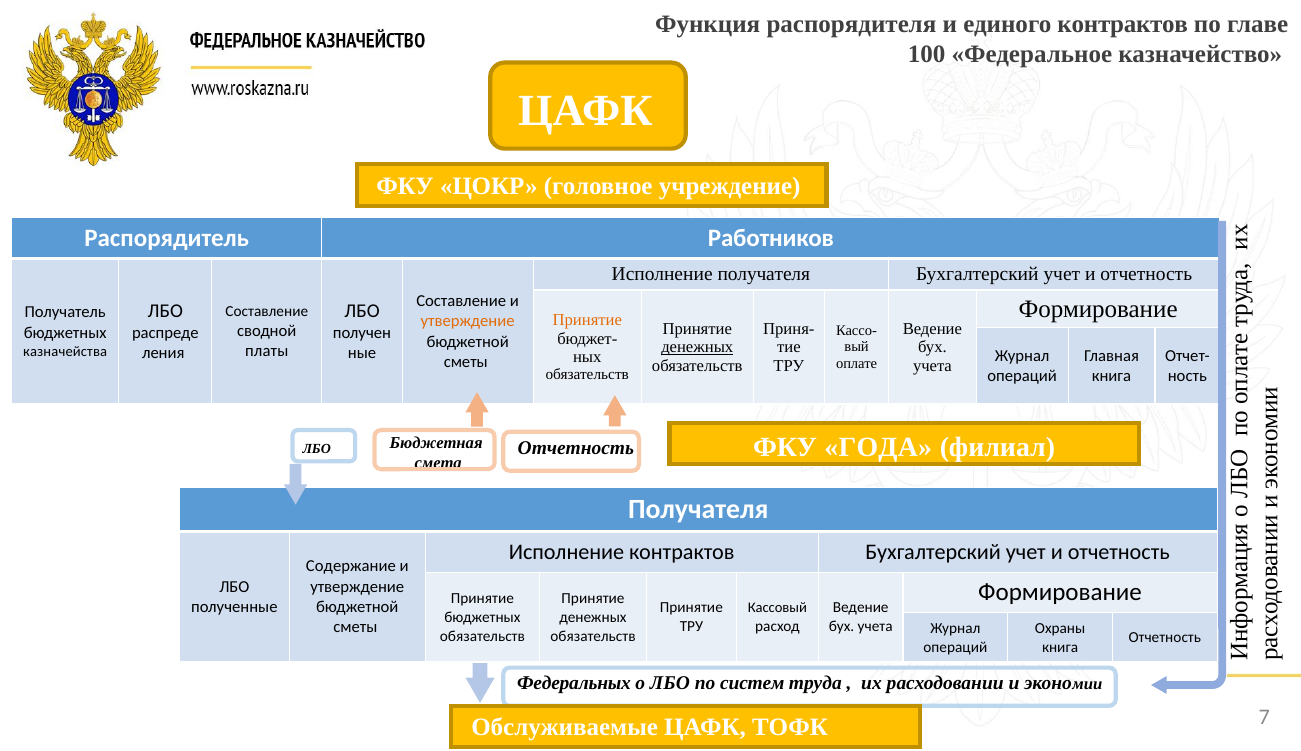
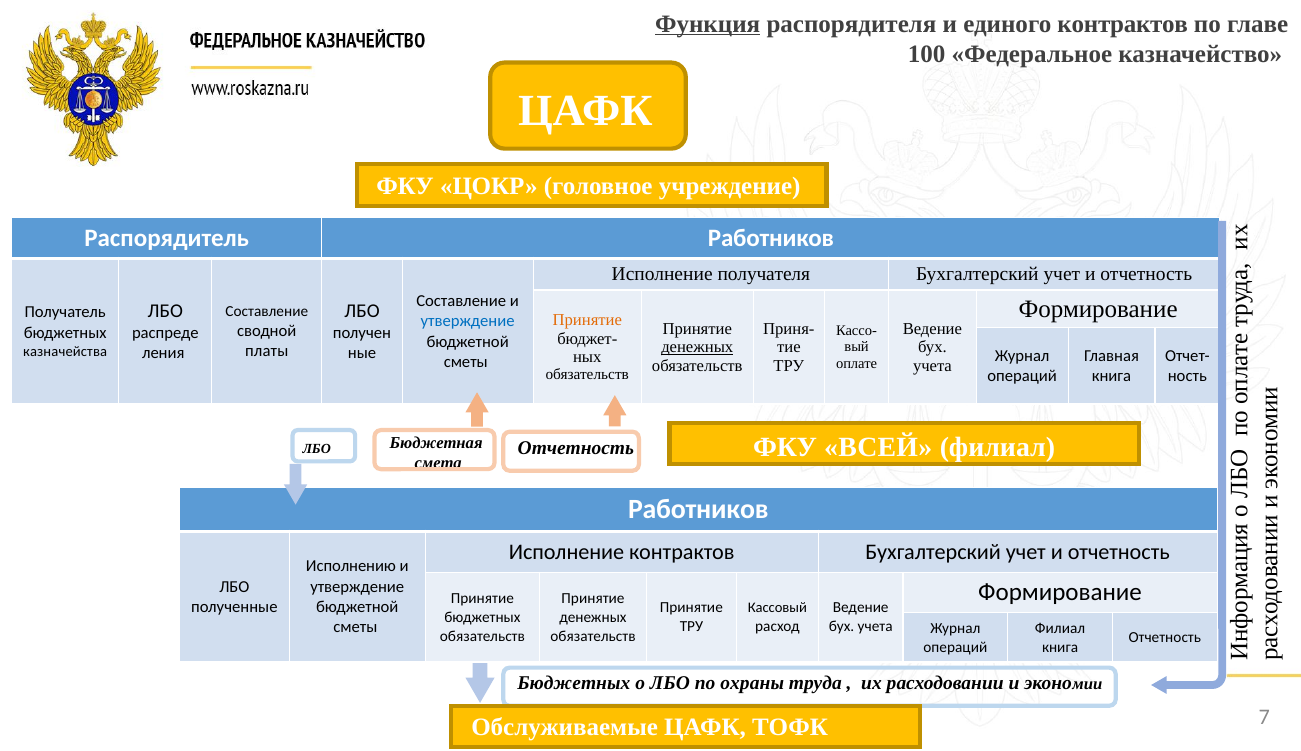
Функция underline: none -> present
утверждение at (468, 321) colour: orange -> blue
ГОДА: ГОДА -> ВСЕЙ
Получателя at (698, 510): Получателя -> Работников
Содержание: Содержание -> Исполнению
Охраны at (1060, 628): Охраны -> Филиал
Федеральных at (574, 683): Федеральных -> Бюджетных
систем: систем -> охраны
